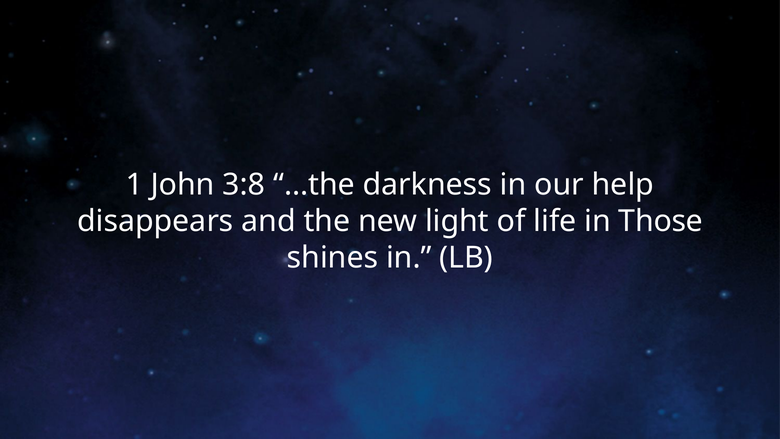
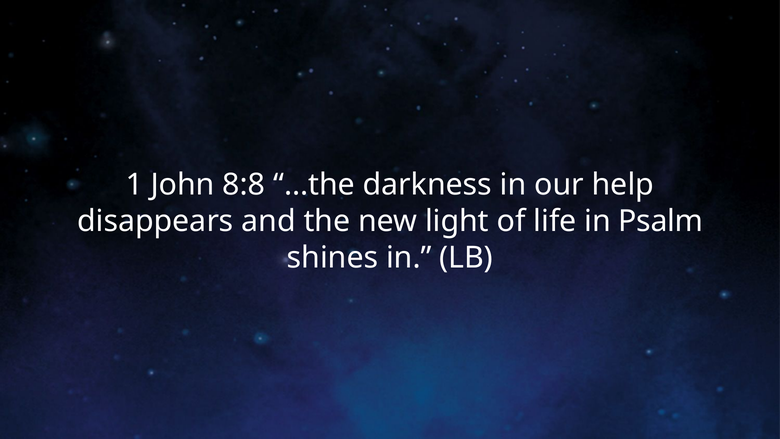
3:8: 3:8 -> 8:8
Those: Those -> Psalm
